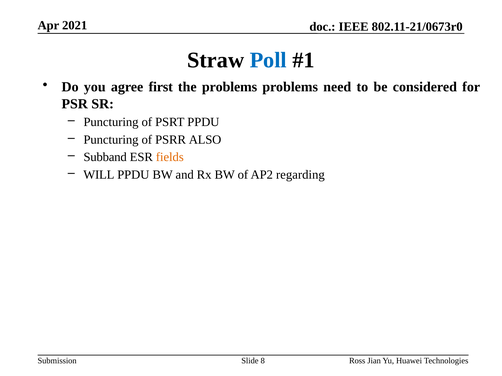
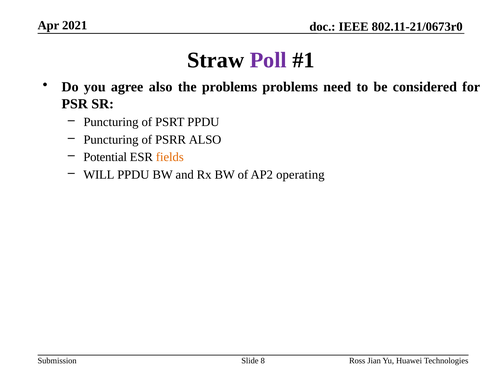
Poll colour: blue -> purple
agree first: first -> also
Subband: Subband -> Potential
regarding: regarding -> operating
